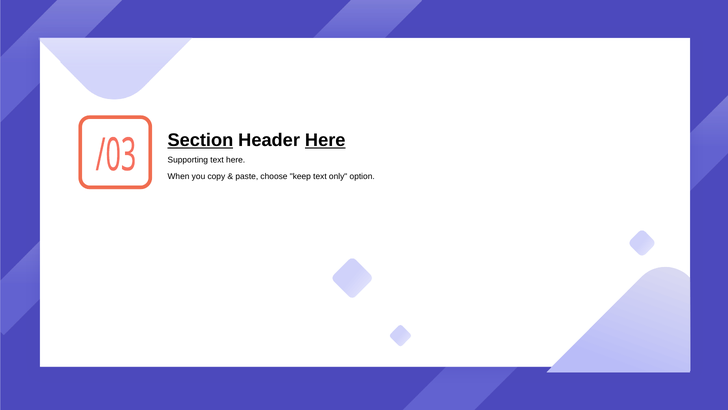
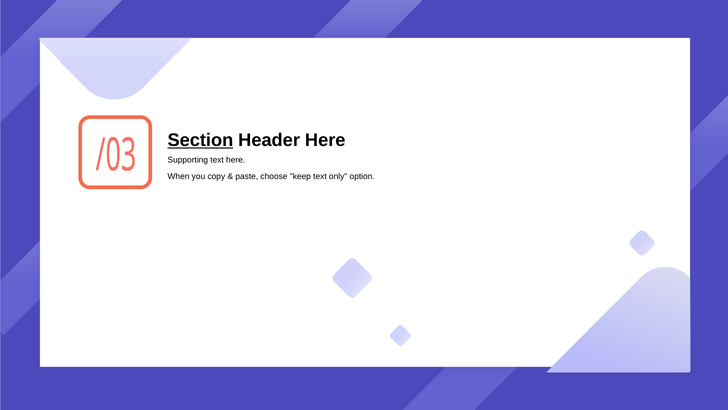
Here at (325, 140) underline: present -> none
